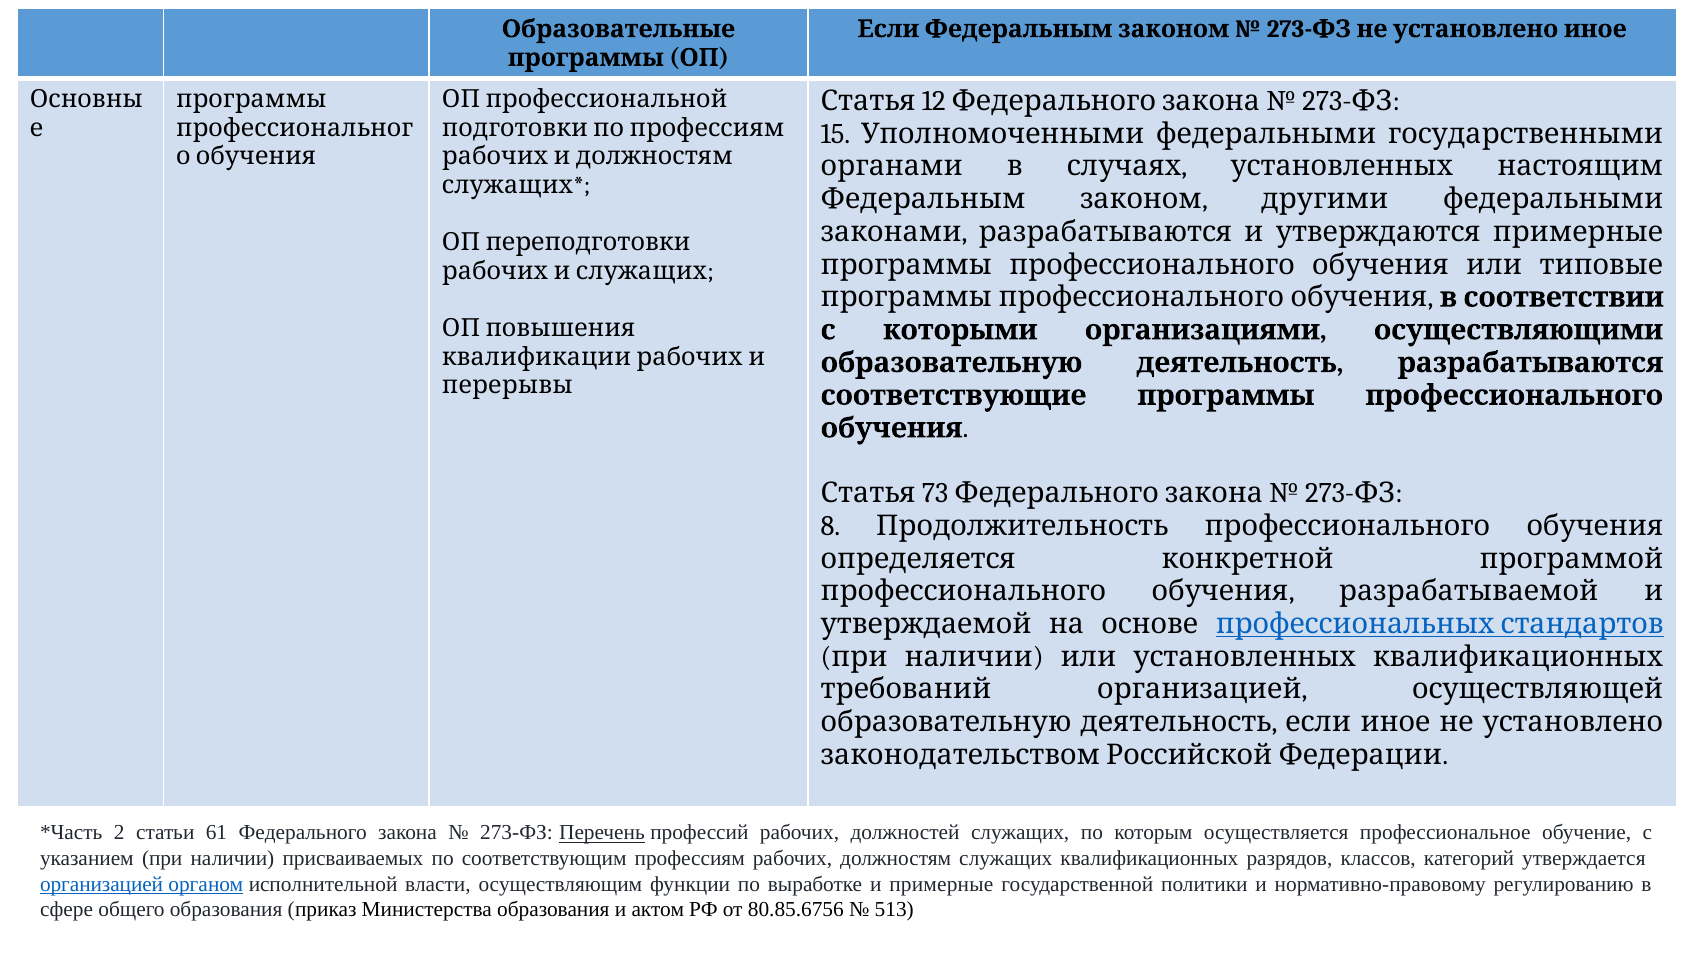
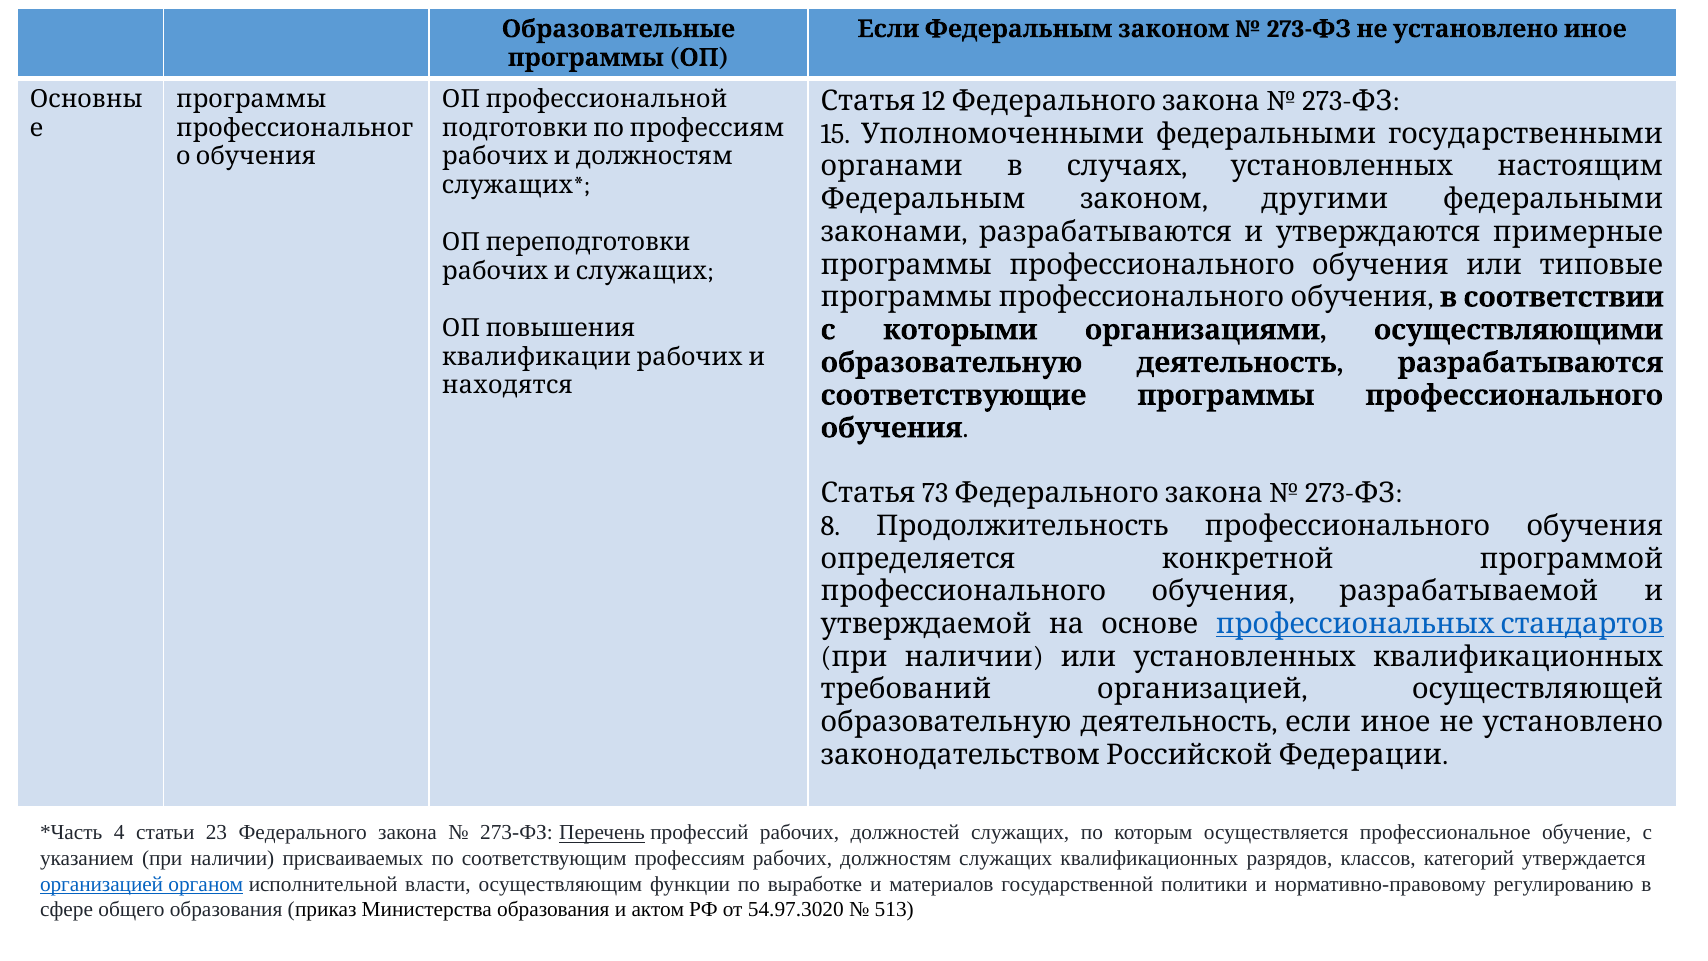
перерывы: перерывы -> находятся
2: 2 -> 4
61: 61 -> 23
и примерные: примерные -> материалов
80.85.6756: 80.85.6756 -> 54.97.3020
